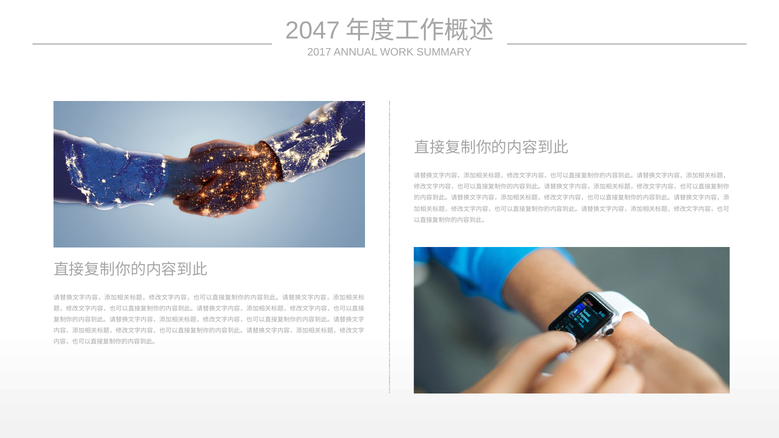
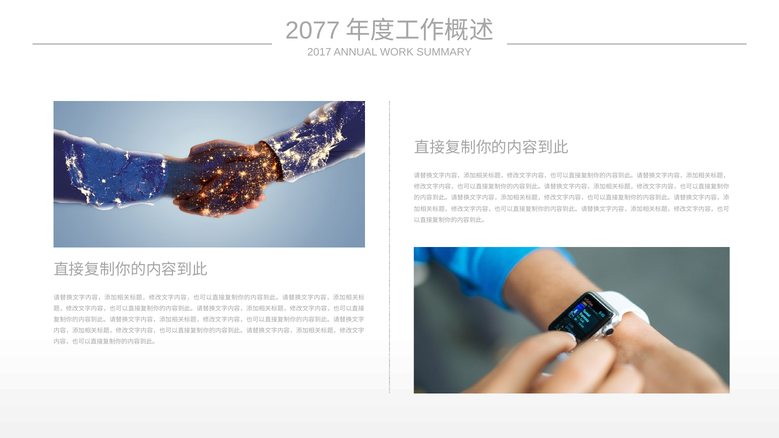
2047: 2047 -> 2077
